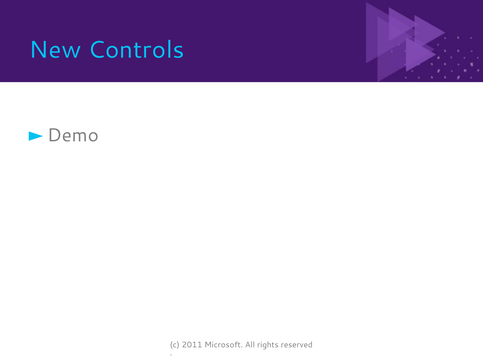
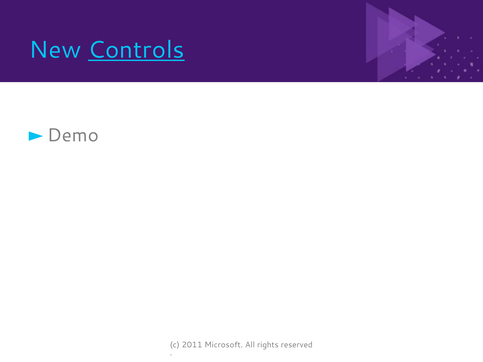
Controls underline: none -> present
